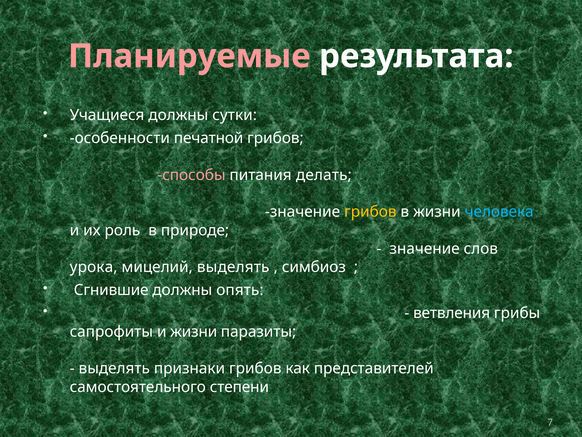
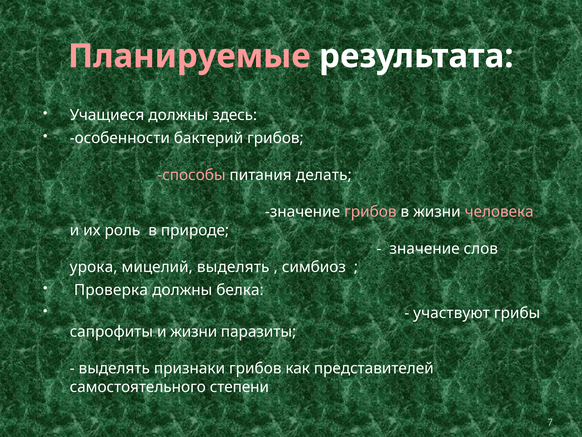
сутки: сутки -> здесь
печатной: печатной -> бактерий
грибов at (370, 212) colour: yellow -> pink
человека colour: light blue -> pink
Сгнившие: Сгнившие -> Проверка
опять: опять -> белка
ветвления: ветвления -> участвуют
